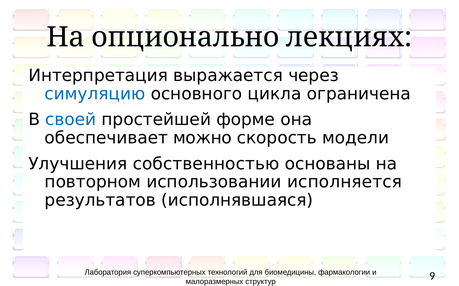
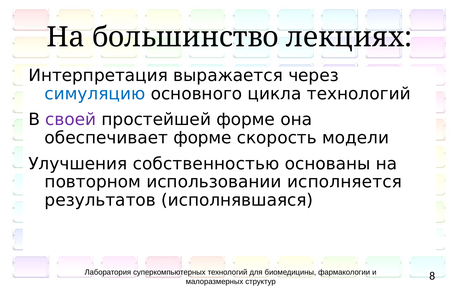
опционально: опционально -> большинство
цикла ограничена: ограничена -> технологий
своей colour: blue -> purple
обеспечивает можно: можно -> форме
9: 9 -> 8
